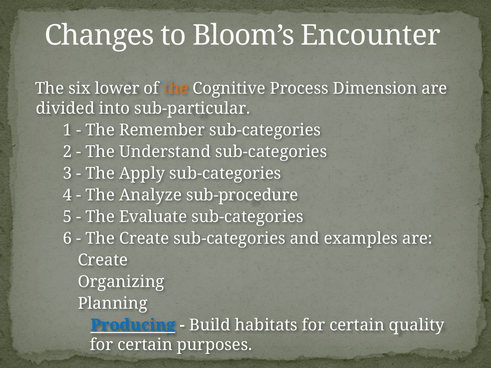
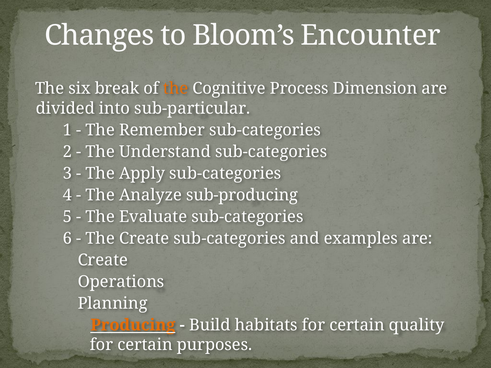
lower: lower -> break
sub-procedure: sub-procedure -> sub-producing
Organizing: Organizing -> Operations
Producing colour: blue -> orange
